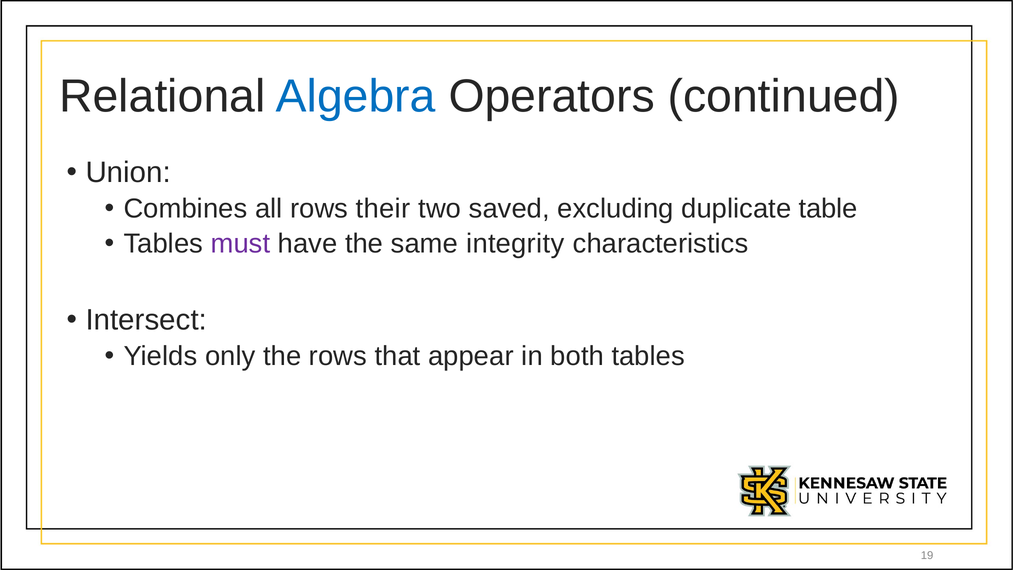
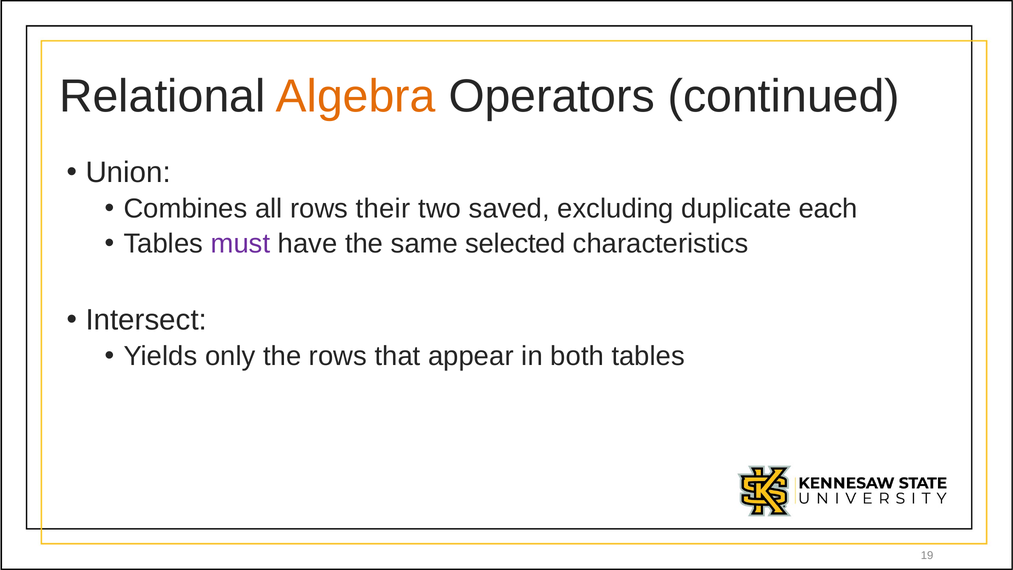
Algebra colour: blue -> orange
table: table -> each
integrity: integrity -> selected
